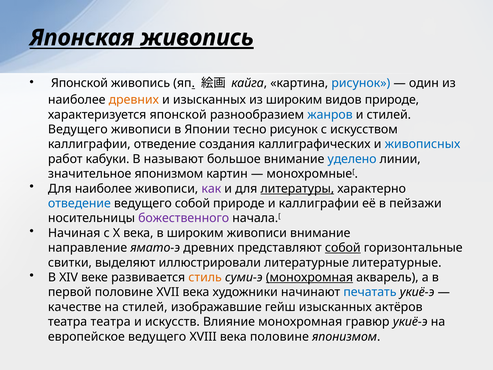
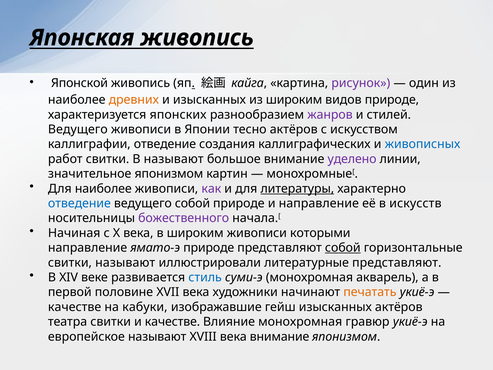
живопись at (197, 38) underline: present -> none
рисунок at (361, 83) colour: blue -> purple
характеризуется японской: японской -> японских
жанров colour: blue -> purple
тесно рисунок: рисунок -> актёров
работ кабуки: кабуки -> свитки
уделено colour: blue -> purple
и каллиграфии: каллиграфии -> направление
пейзажи: пейзажи -> искусств
живописи внимание: внимание -> которыми
ямато-э древних: древних -> природе
свитки выделяют: выделяют -> называют
литературные литературные: литературные -> представляют
стиль colour: orange -> blue
монохромная at (309, 277) underline: present -> none
печатать colour: blue -> orange
на стилей: стилей -> кабуки
театра театра: театра -> свитки
и искусств: искусств -> качестве
европейское ведущего: ведущего -> называют
века половине: половине -> внимание
